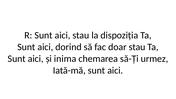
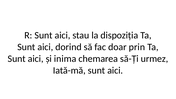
doar stau: stau -> prin
